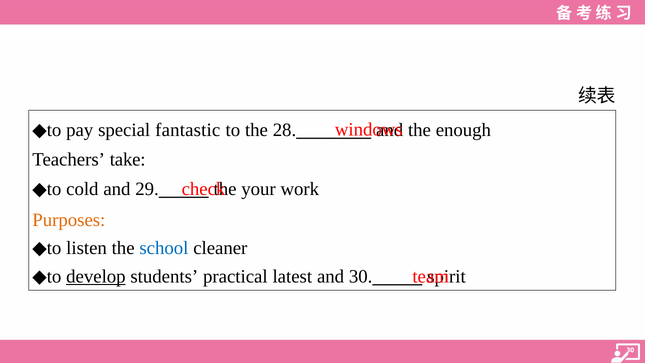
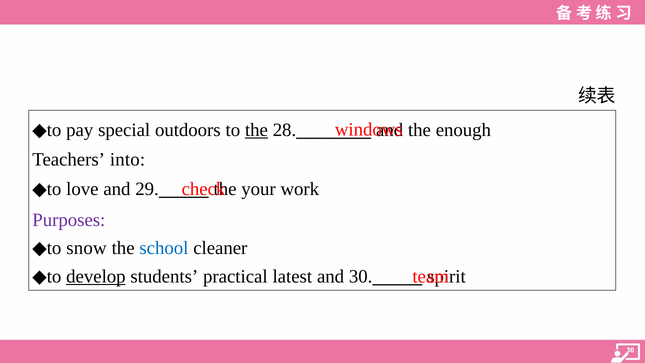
fantastic: fantastic -> outdoors
the at (256, 130) underline: none -> present
take: take -> into
cold: cold -> love
Purposes colour: orange -> purple
listen: listen -> snow
